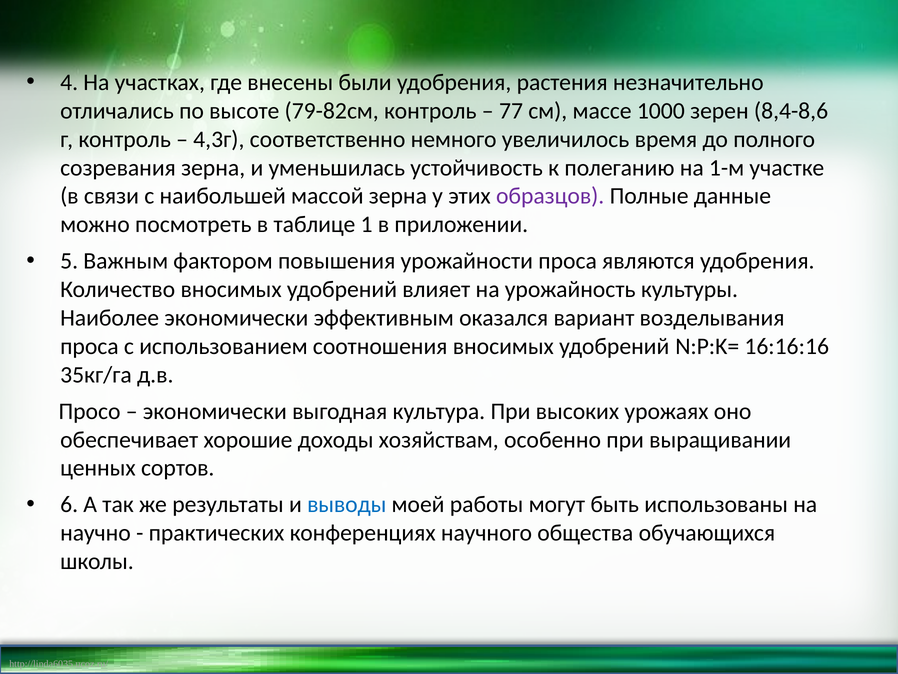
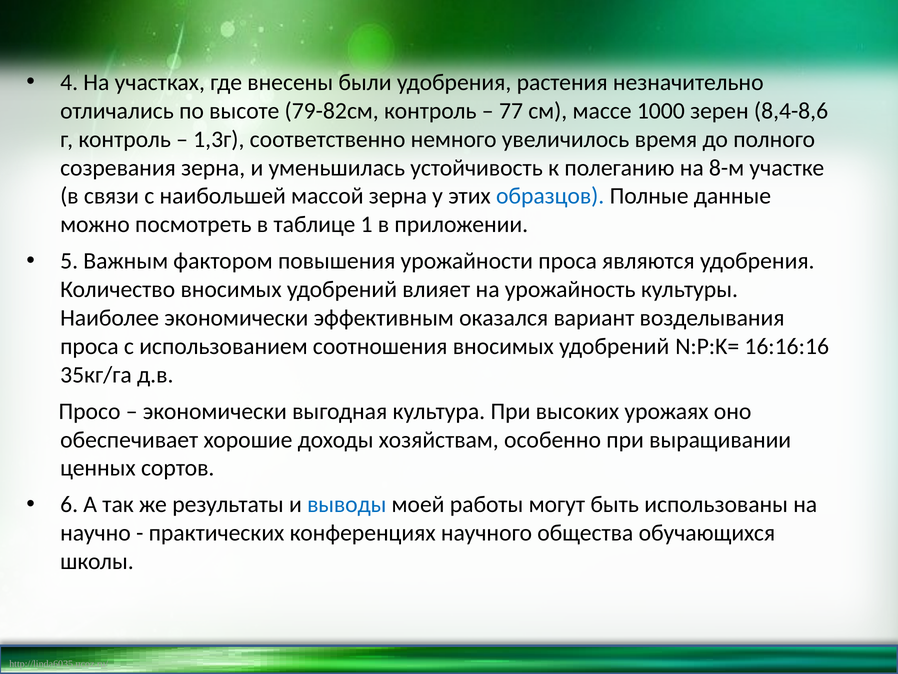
4,3г: 4,3г -> 1,3г
1-м: 1-м -> 8-м
образцов colour: purple -> blue
